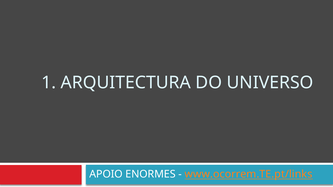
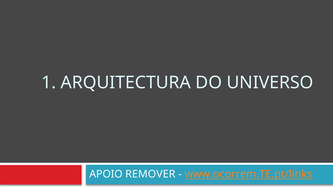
ENORMES: ENORMES -> REMOVER
